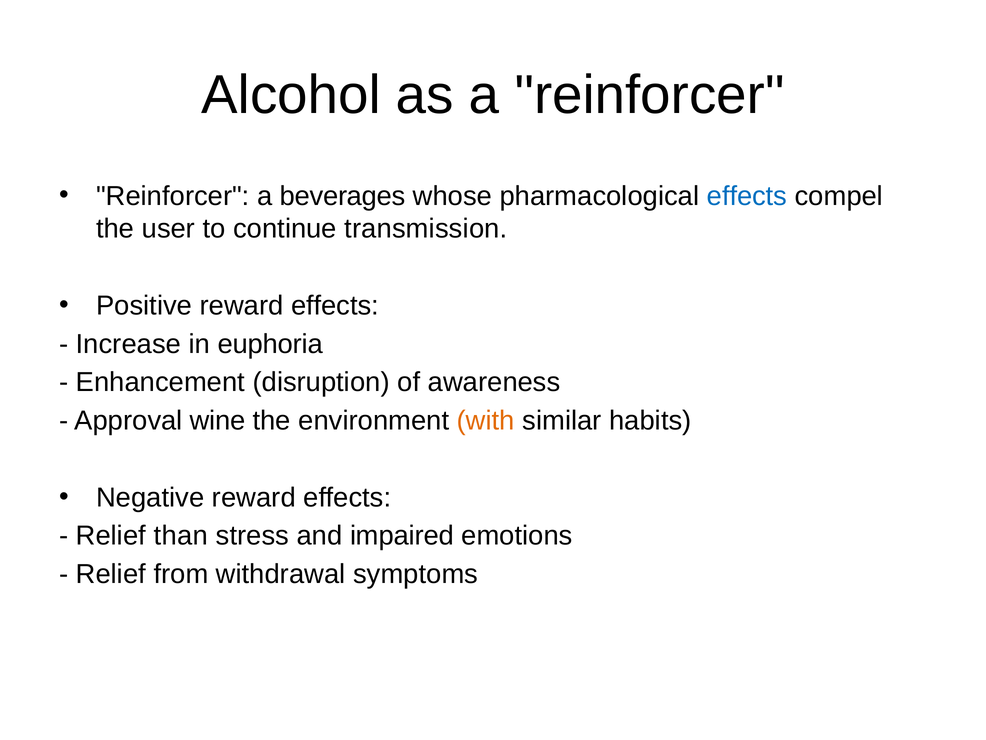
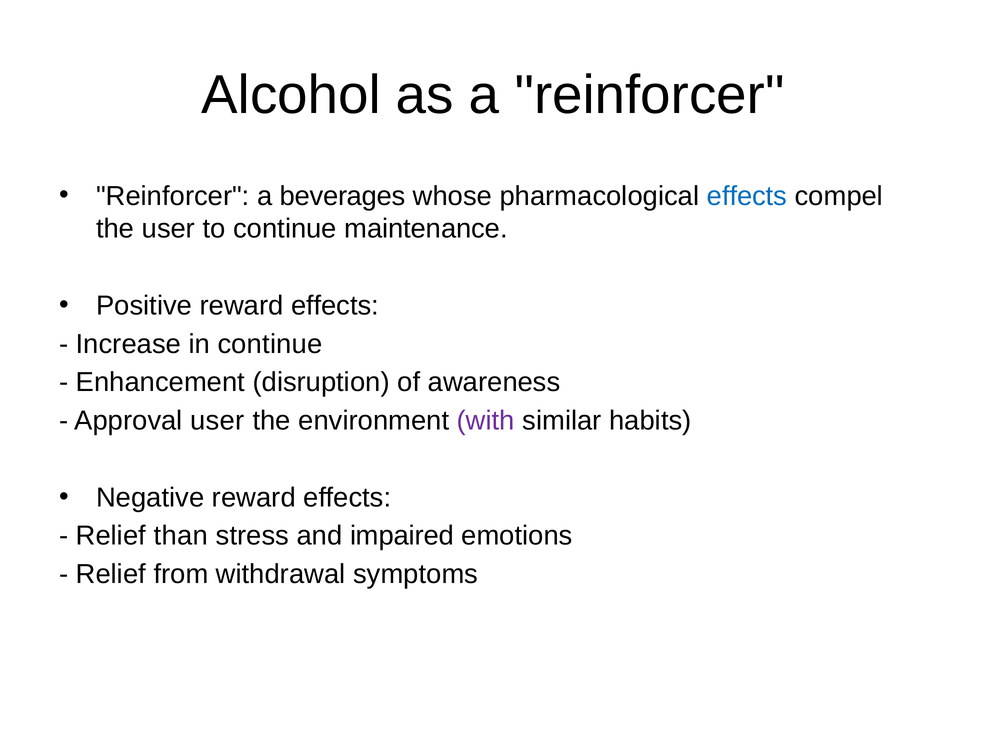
transmission: transmission -> maintenance
in euphoria: euphoria -> continue
Approval wine: wine -> user
with colour: orange -> purple
